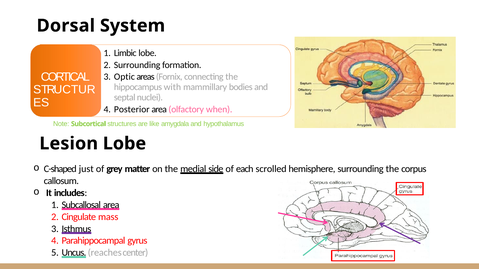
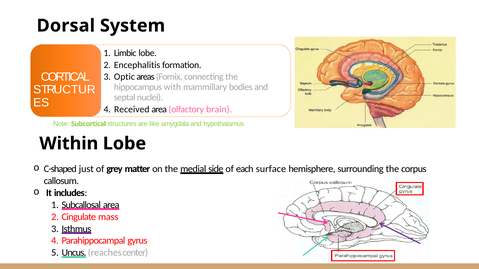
Surrounding at (137, 65): Surrounding -> Encephalitis
Posterior: Posterior -> Received
when: when -> brain
Lesion: Lesion -> Within
scrolled: scrolled -> surface
